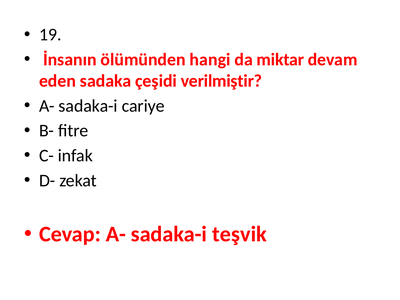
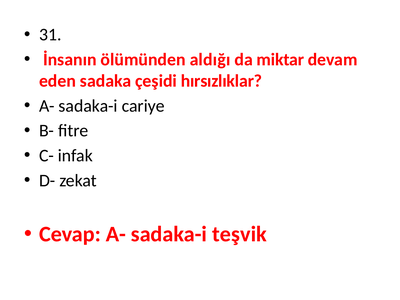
19: 19 -> 31
hangi: hangi -> aldığı
verilmiştir: verilmiştir -> hırsızlıklar
